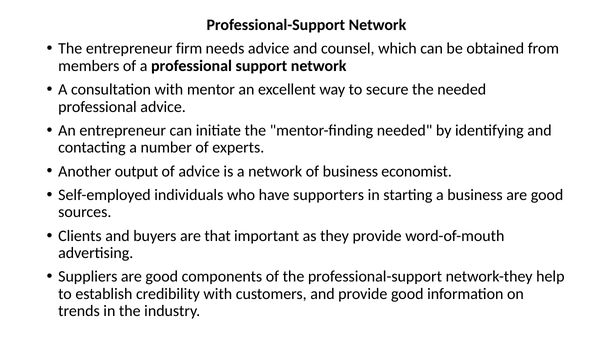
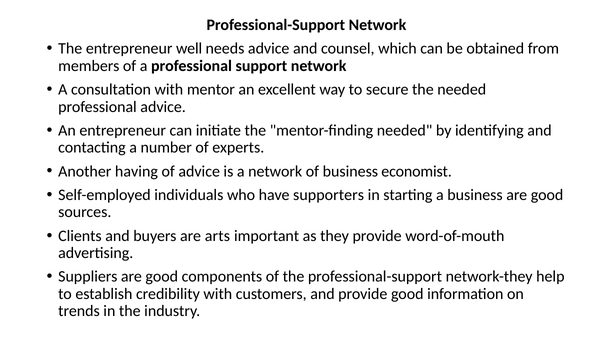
firm: firm -> well
output: output -> having
that: that -> arts
